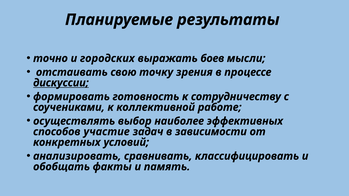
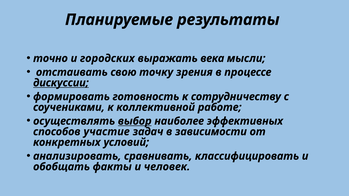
боев: боев -> века
выбор underline: none -> present
память: память -> человек
